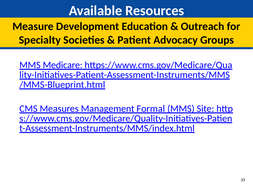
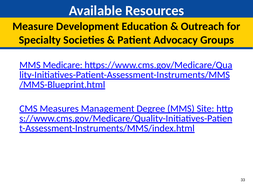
Formal: Formal -> Degree
